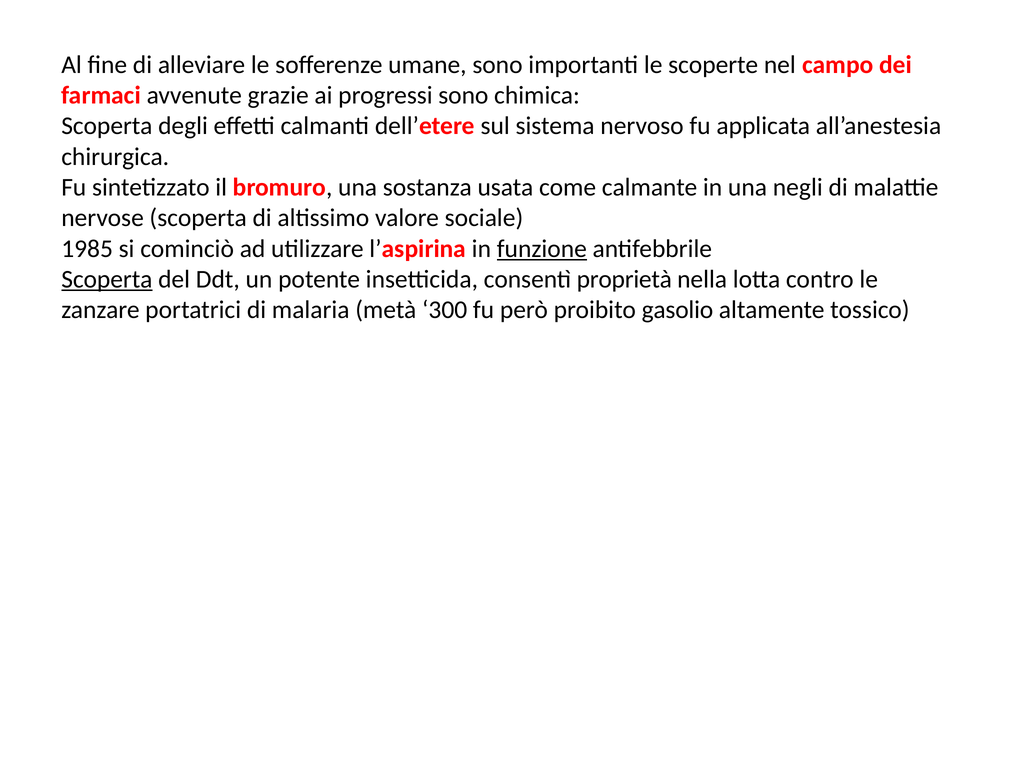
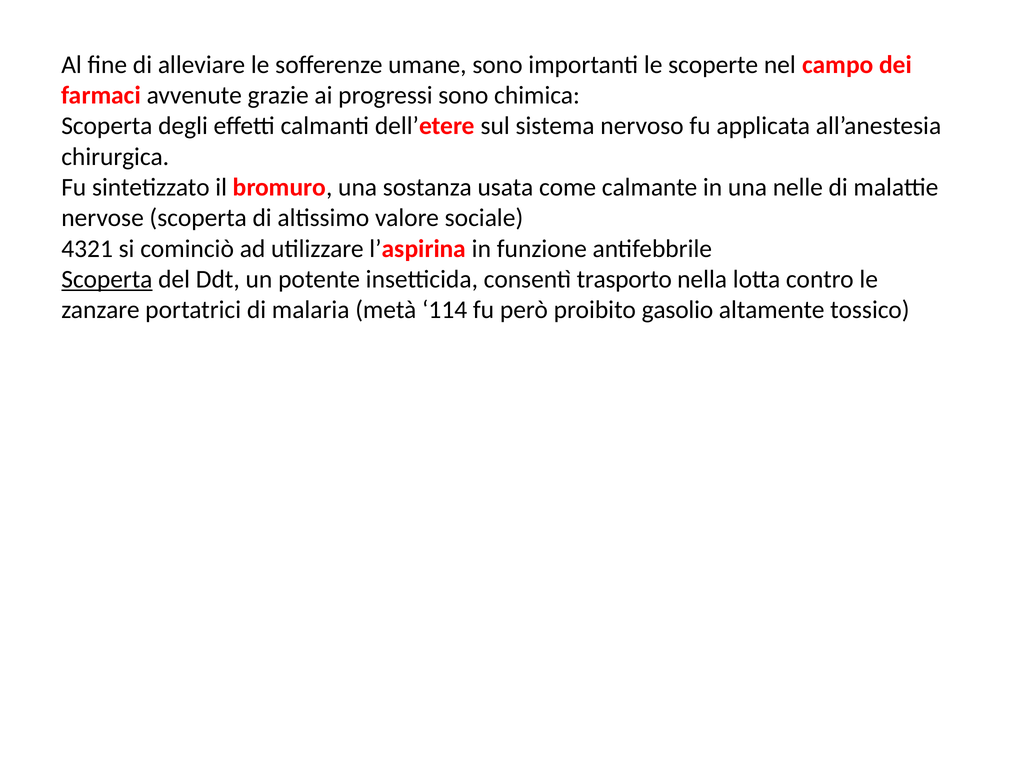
negli: negli -> nelle
1985: 1985 -> 4321
funzione underline: present -> none
proprietà: proprietà -> trasporto
300: 300 -> 114
